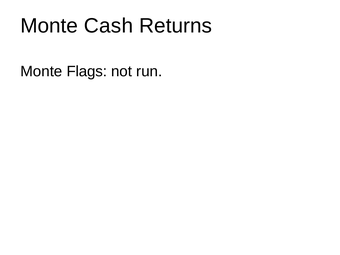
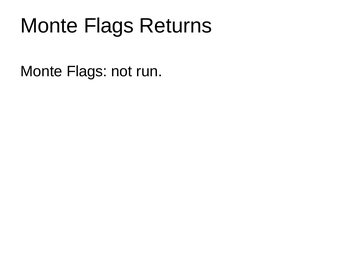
Cash at (109, 26): Cash -> Flags
